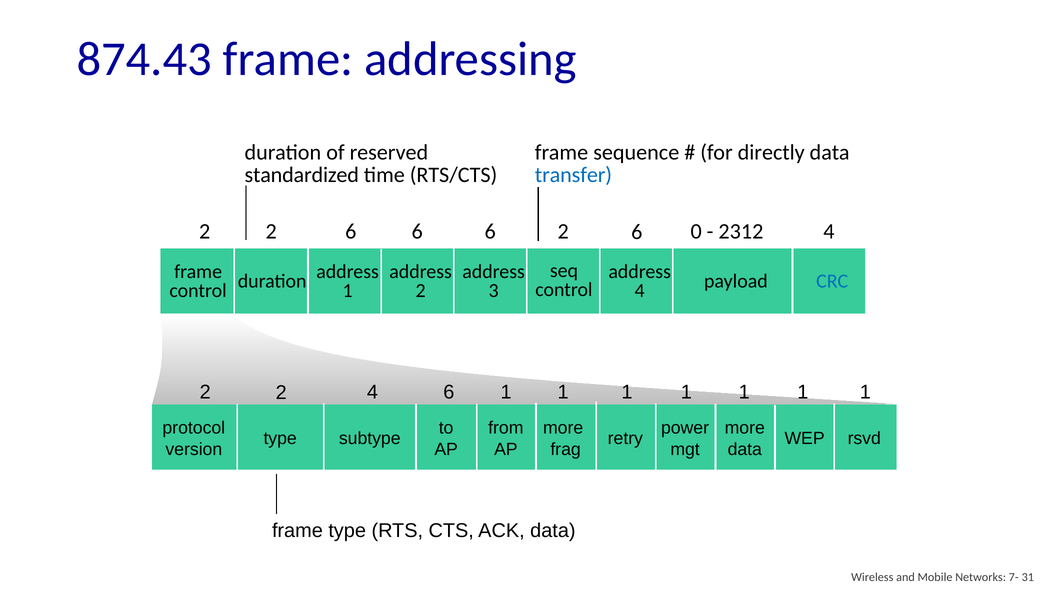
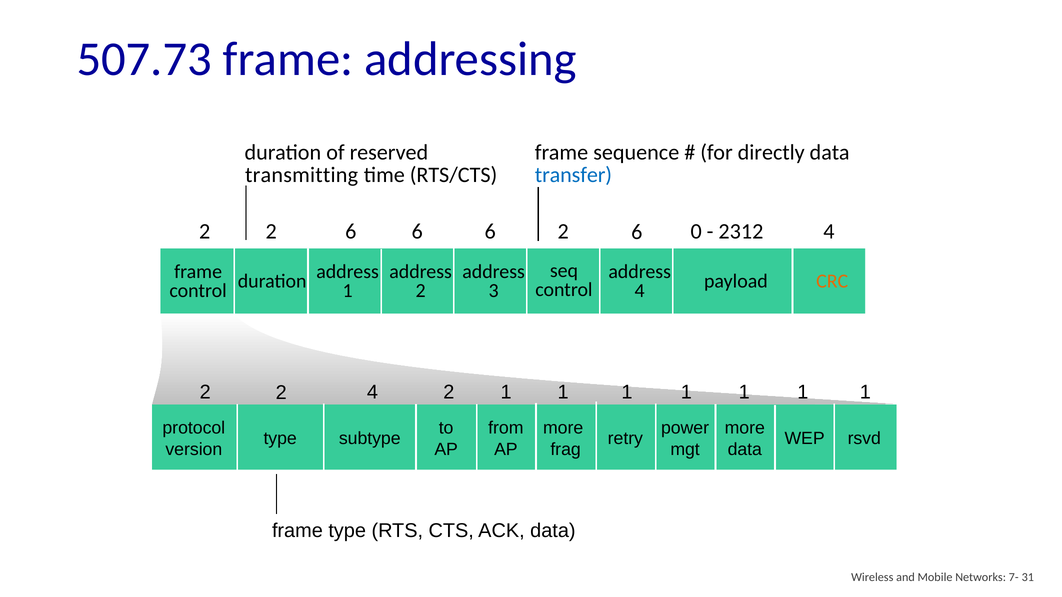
874.43: 874.43 -> 507.73
standardized: standardized -> transmitting
CRC colour: blue -> orange
4 6: 6 -> 2
